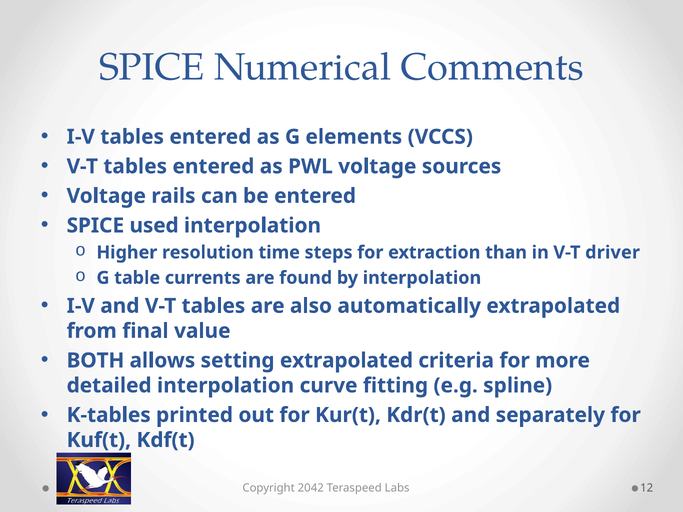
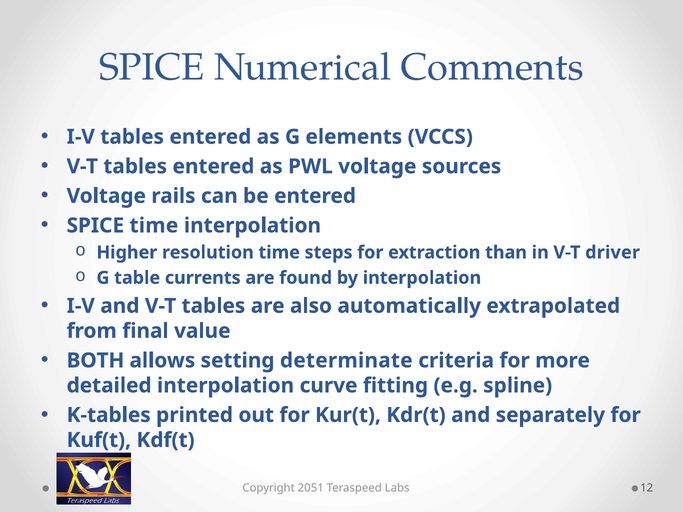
SPICE used: used -> time
setting extrapolated: extrapolated -> determinate
2042: 2042 -> 2051
